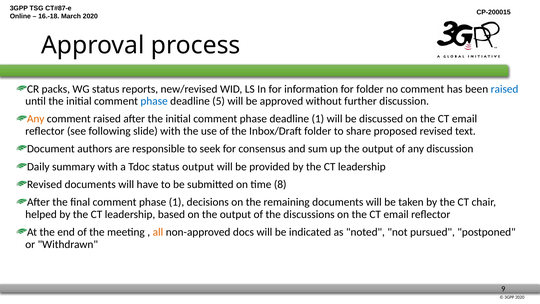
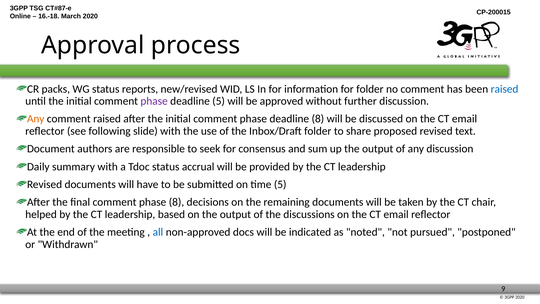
phase at (154, 101) colour: blue -> purple
deadline 1: 1 -> 8
status output: output -> accrual
time 8: 8 -> 5
phase 1: 1 -> 8
all colour: orange -> blue
